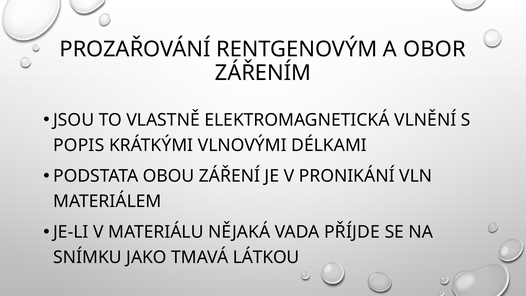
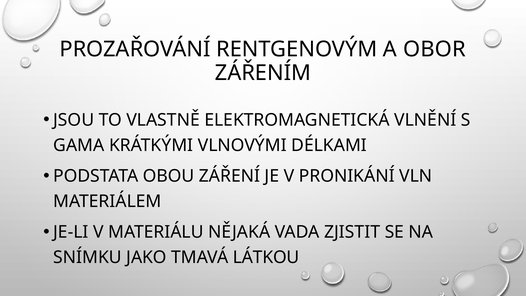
POPIS: POPIS -> GAMA
PŘÍJDE: PŘÍJDE -> ZJISTIT
